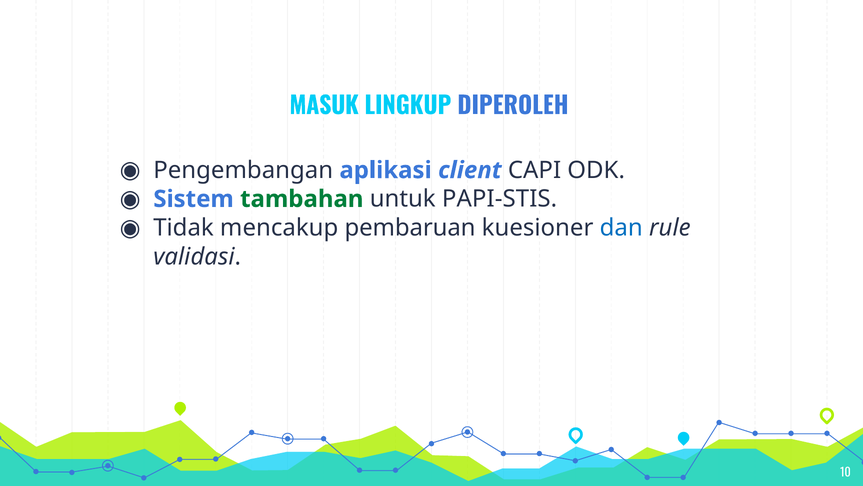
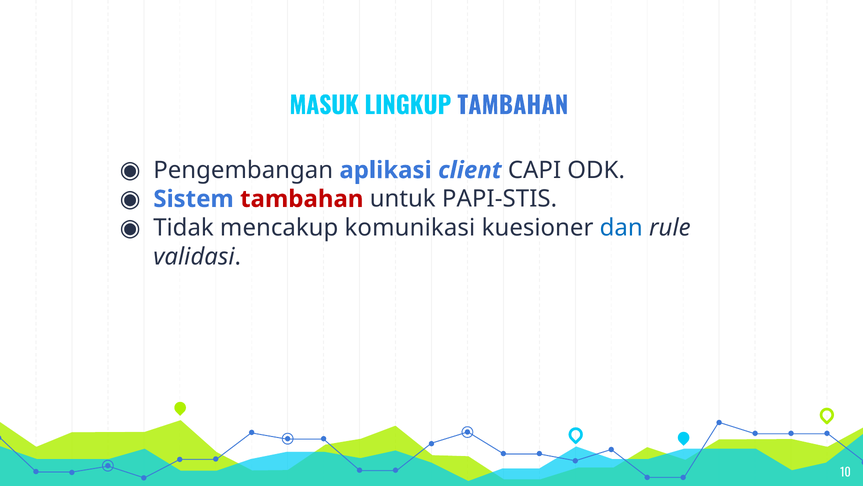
LINGKUP DIPEROLEH: DIPEROLEH -> TAMBAHAN
tambahan at (302, 199) colour: green -> red
pembaruan: pembaruan -> komunikasi
